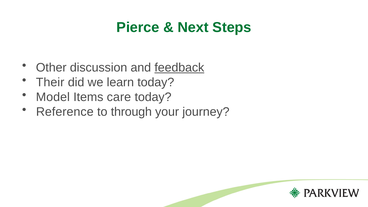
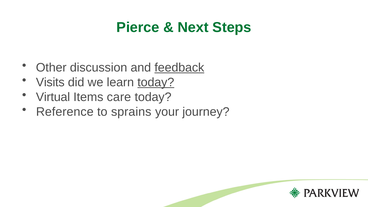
Their: Their -> Visits
today at (156, 82) underline: none -> present
Model: Model -> Virtual
through: through -> sprains
